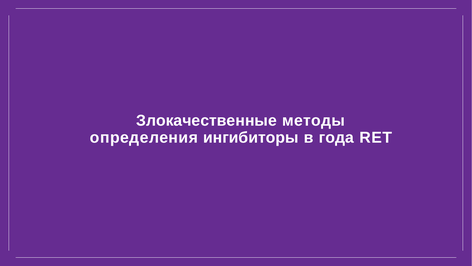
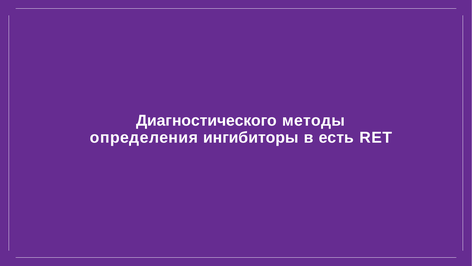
Злокачественные: Злокачественные -> Диагностического
года: года -> есть
